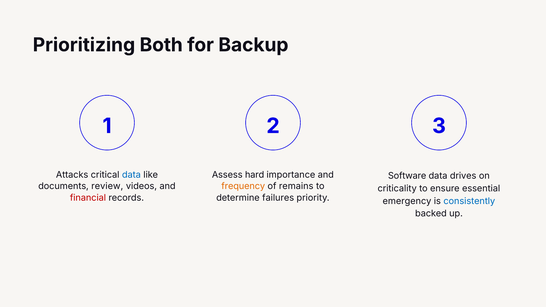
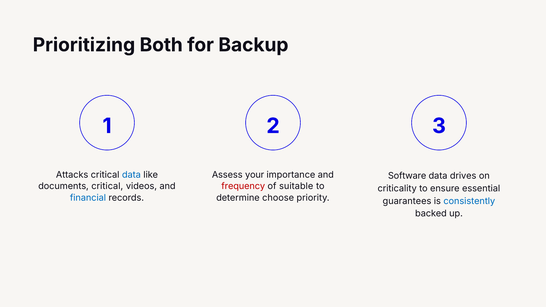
hard: hard -> your
documents review: review -> critical
frequency colour: orange -> red
remains: remains -> suitable
financial colour: red -> blue
failures: failures -> choose
emergency: emergency -> guarantees
